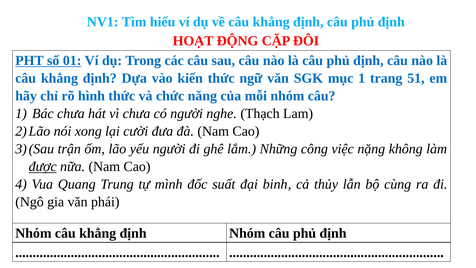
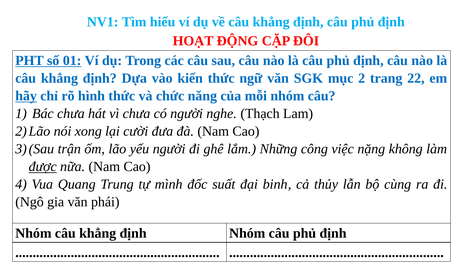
mục 1: 1 -> 2
51: 51 -> 22
hãy underline: none -> present
